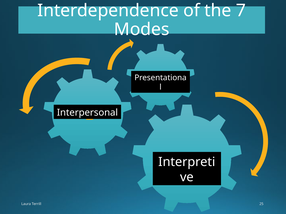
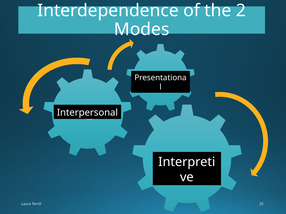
the 7: 7 -> 2
